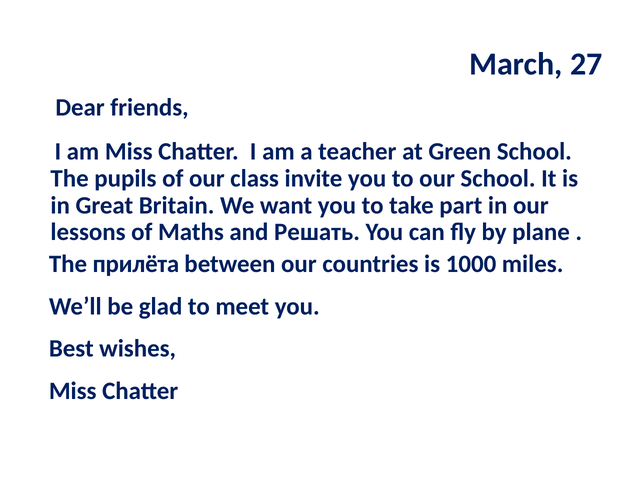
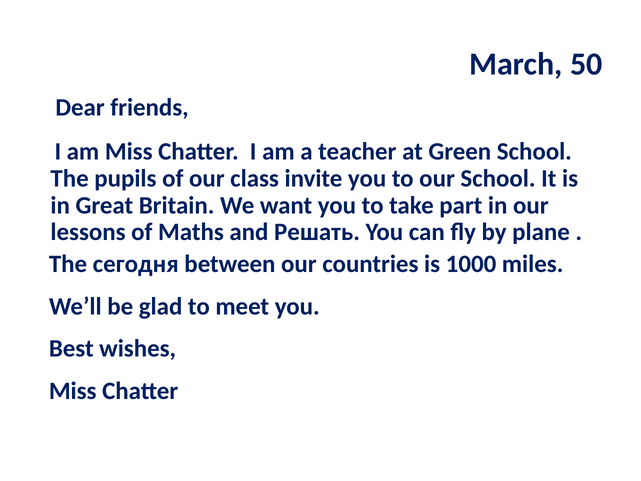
27: 27 -> 50
прилёта: прилёта -> сегодня
